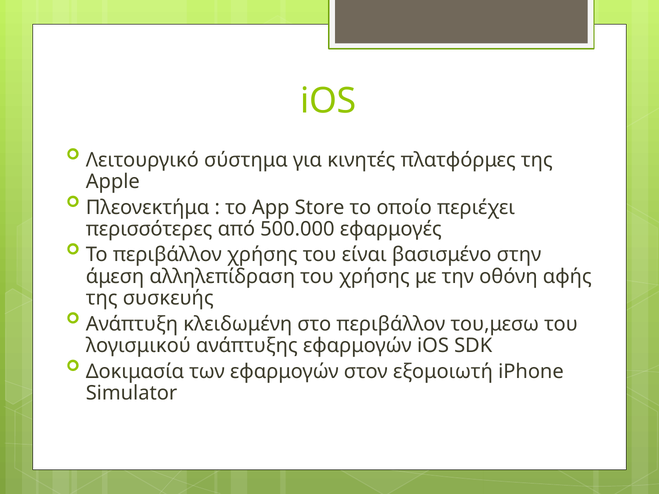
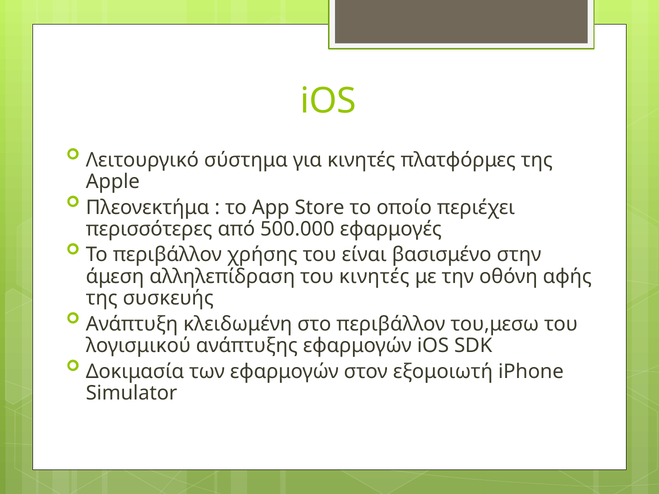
του χρήσης: χρήσης -> κινητές
